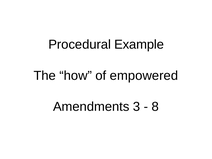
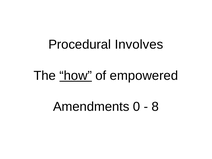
Example: Example -> Involves
how underline: none -> present
3: 3 -> 0
